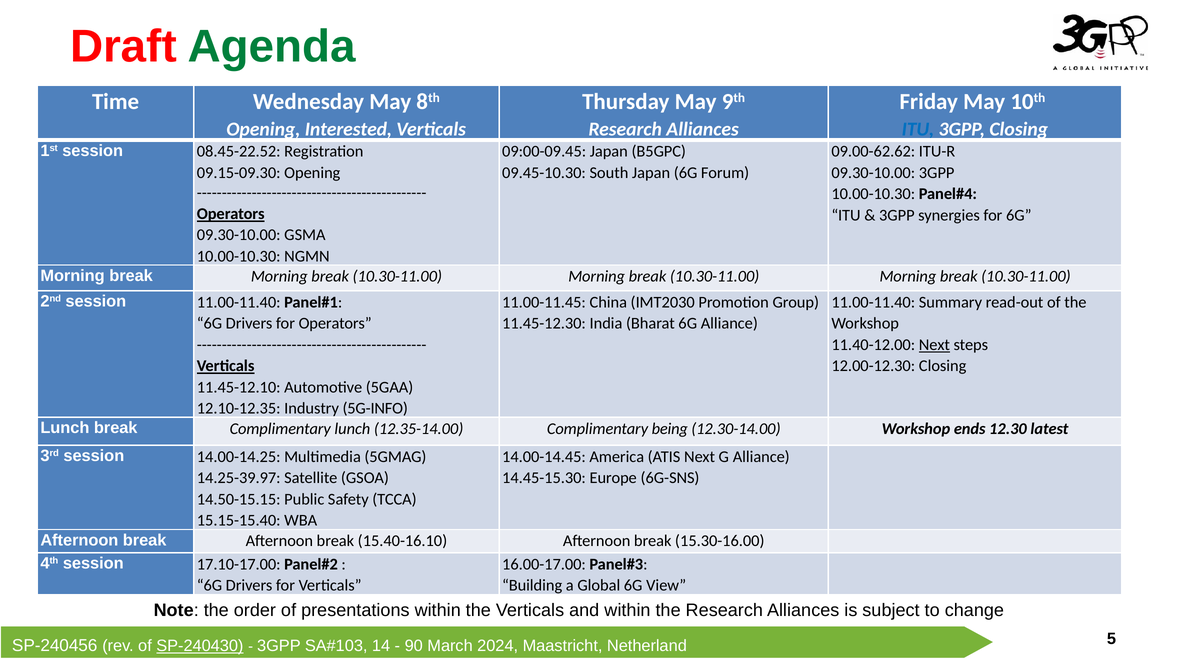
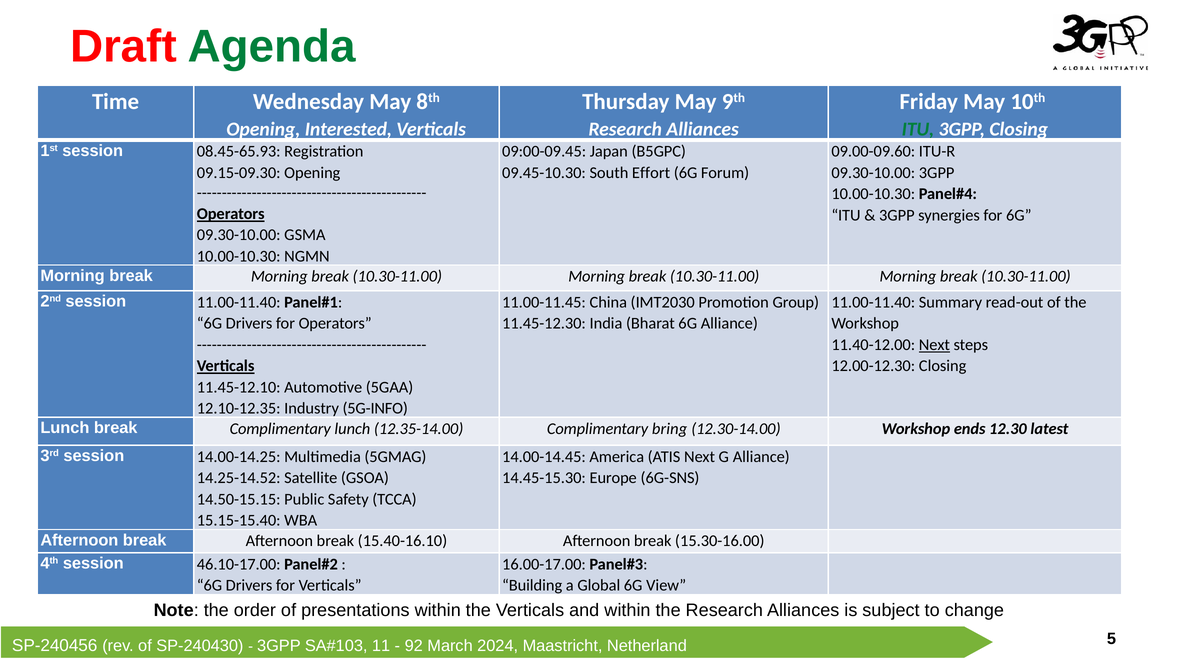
ITU at (918, 129) colour: blue -> green
08.45-22.52: 08.45-22.52 -> 08.45-65.93
09.00-62.62: 09.00-62.62 -> 09.00-09.60
South Japan: Japan -> Effort
being: being -> bring
14.25-39.97: 14.25-39.97 -> 14.25-14.52
17.10-17.00: 17.10-17.00 -> 46.10-17.00
SP-240430 underline: present -> none
14: 14 -> 11
90: 90 -> 92
